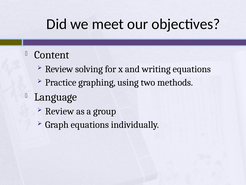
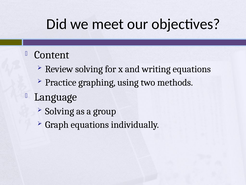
Review at (60, 111): Review -> Solving
